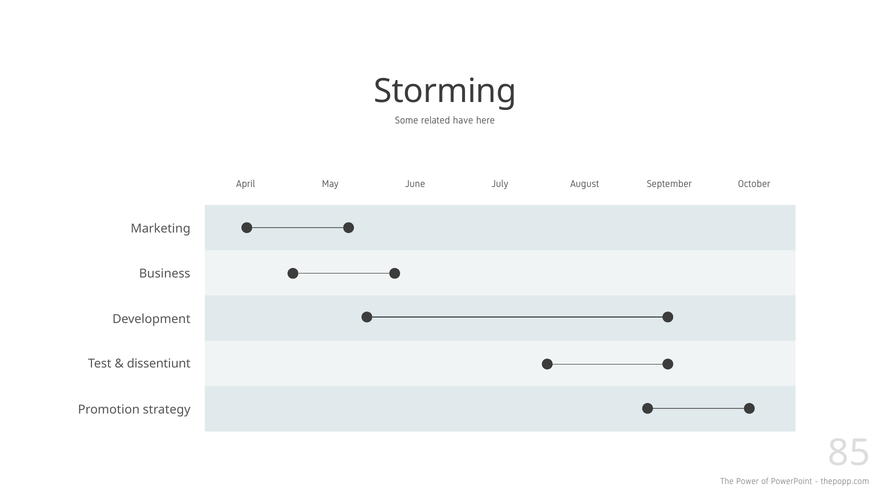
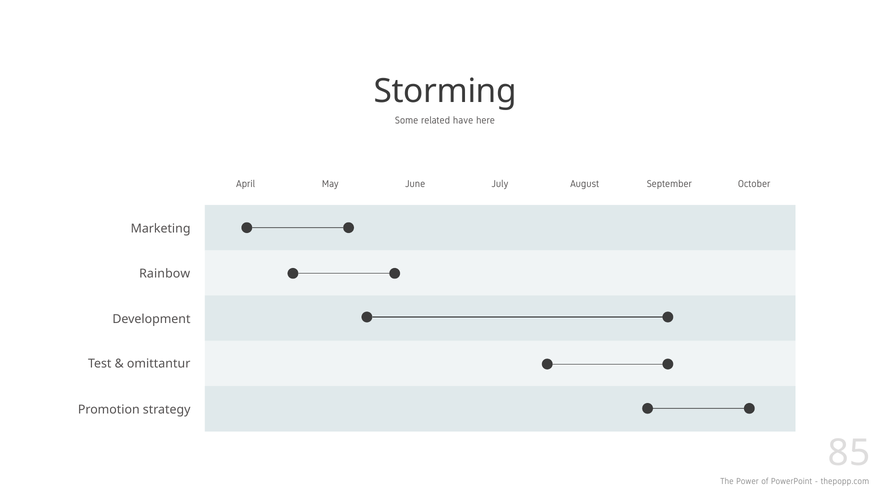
Business: Business -> Rainbow
dissentiunt: dissentiunt -> omittantur
